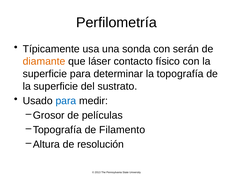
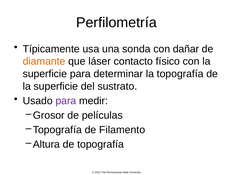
serán: serán -> dañar
para at (66, 101) colour: blue -> purple
de resolución: resolución -> topografía
